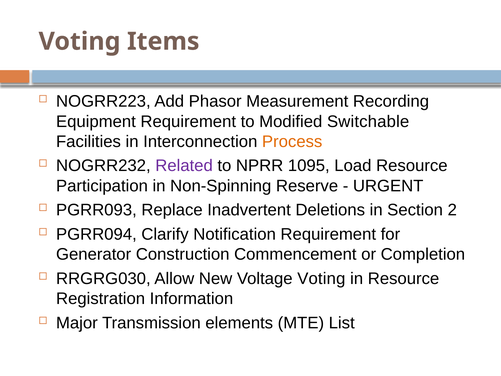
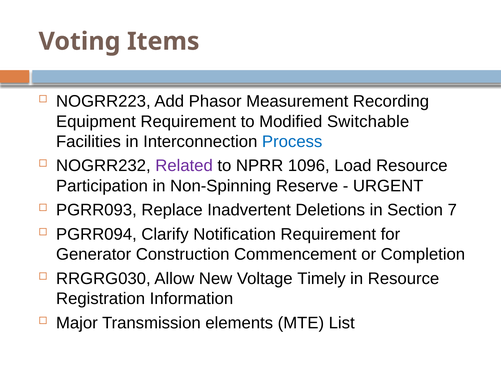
Process colour: orange -> blue
1095: 1095 -> 1096
2: 2 -> 7
Voltage Voting: Voting -> Timely
